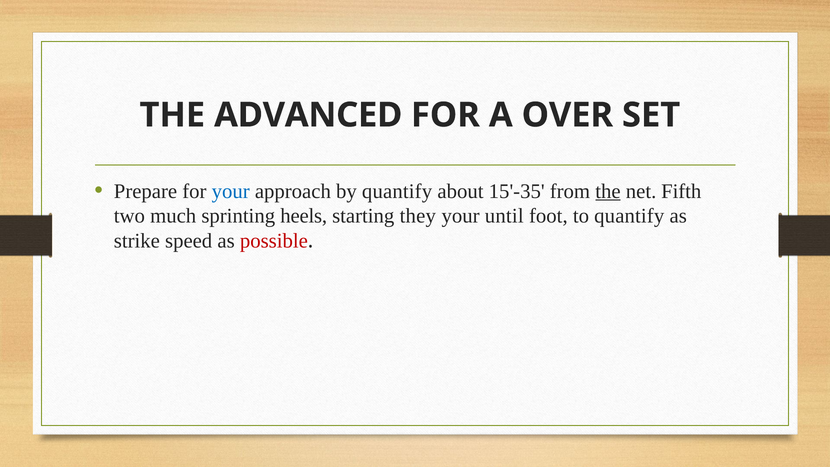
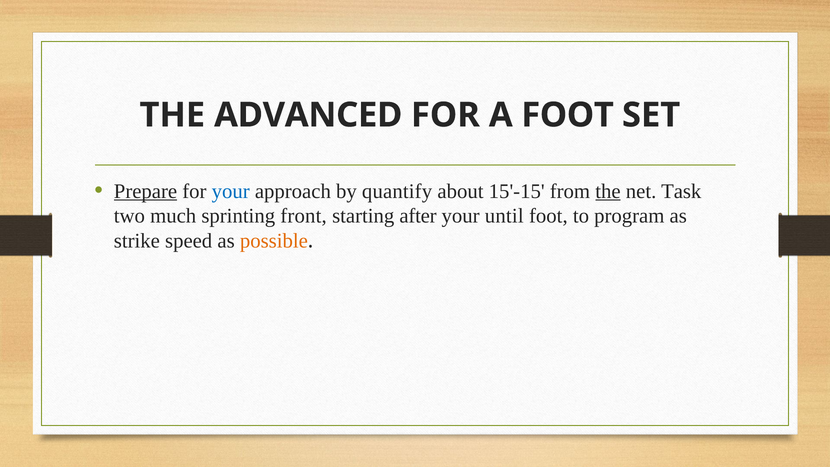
A OVER: OVER -> FOOT
Prepare underline: none -> present
15'-35: 15'-35 -> 15'-15
Fifth: Fifth -> Task
heels: heels -> front
they: they -> after
to quantify: quantify -> program
possible colour: red -> orange
